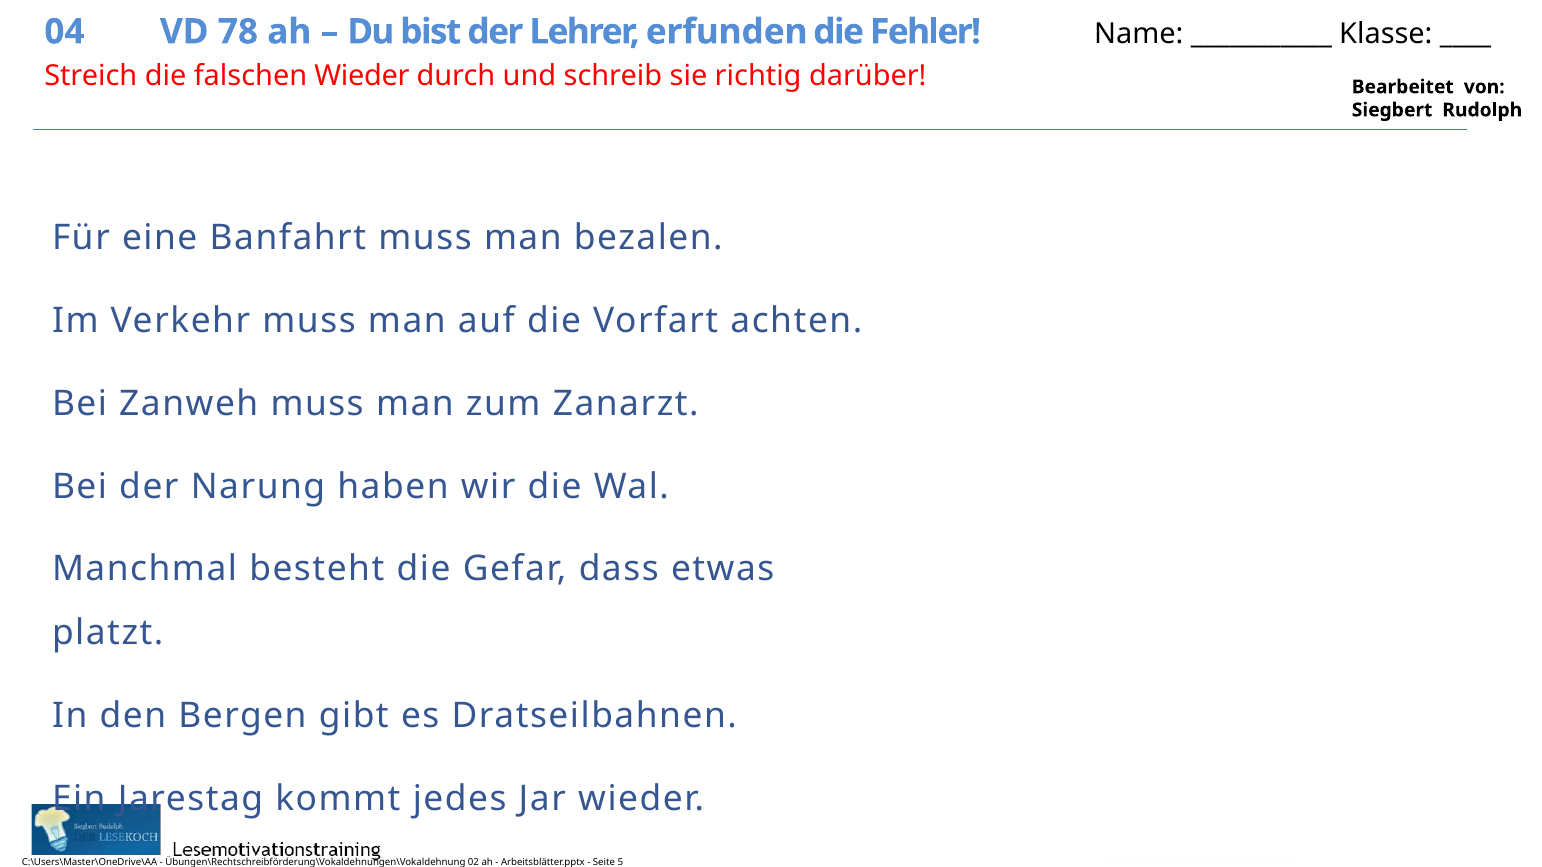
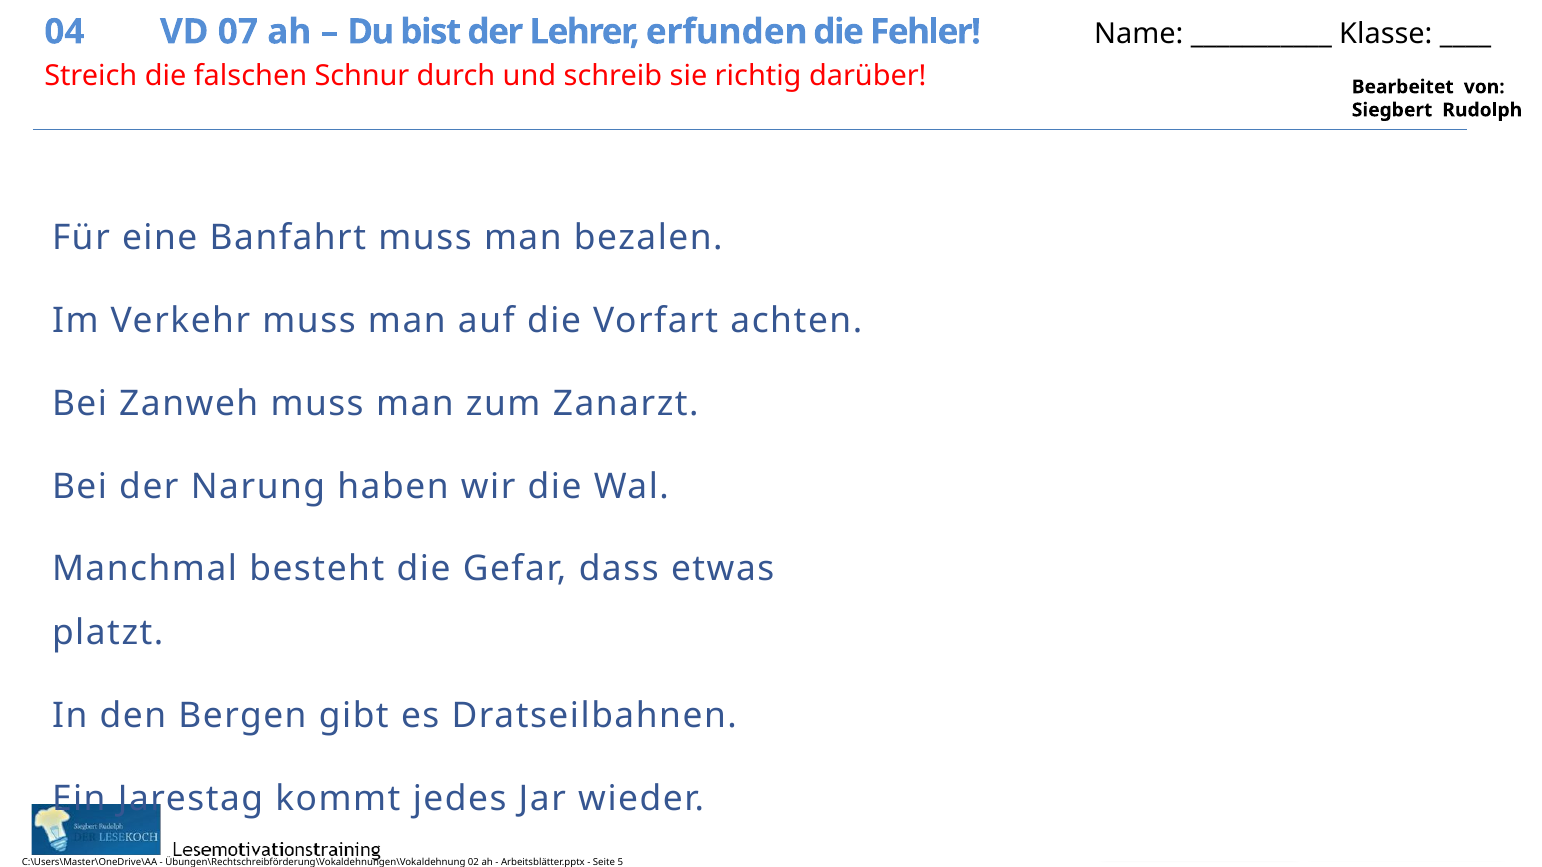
78: 78 -> 07
falschen Wieder: Wieder -> Schnur
